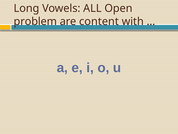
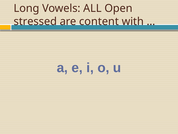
problem: problem -> stressed
